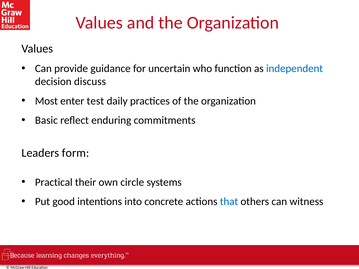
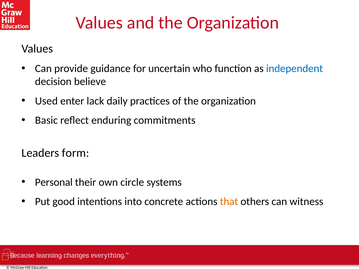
discuss: discuss -> believe
Most: Most -> Used
test: test -> lack
Practical: Practical -> Personal
that colour: blue -> orange
